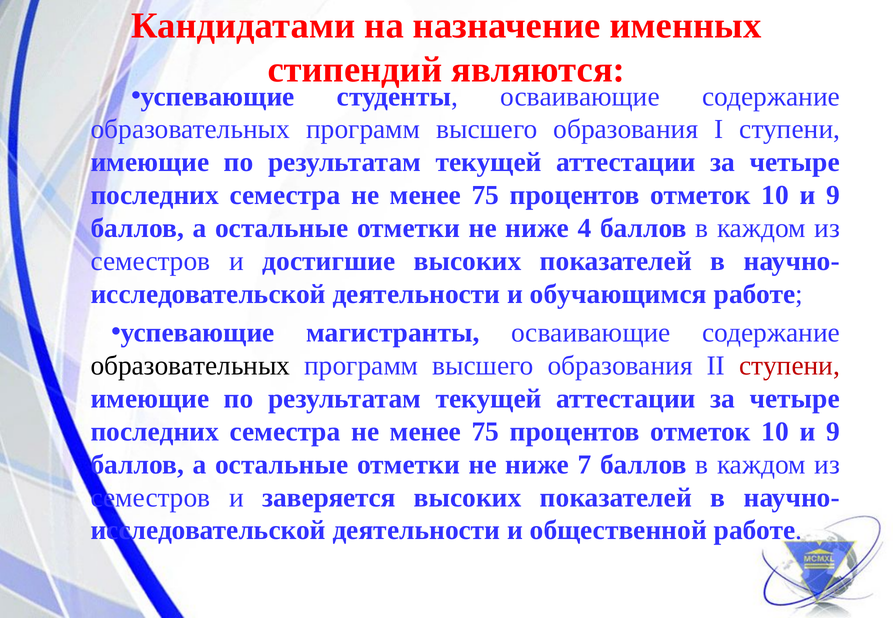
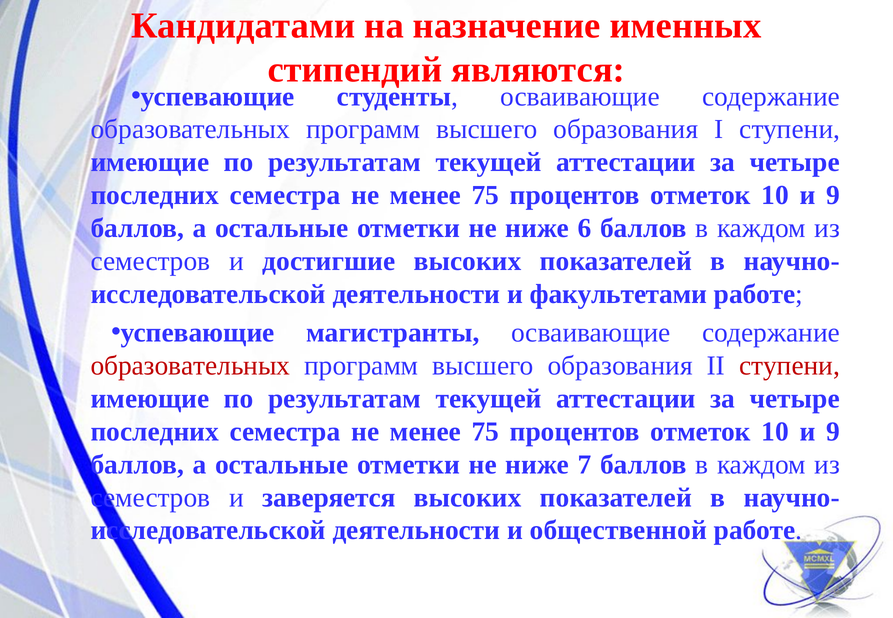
ниже 4: 4 -> 6
обучающимся: обучающимся -> факультетами
образовательных at (190, 366) colour: black -> red
